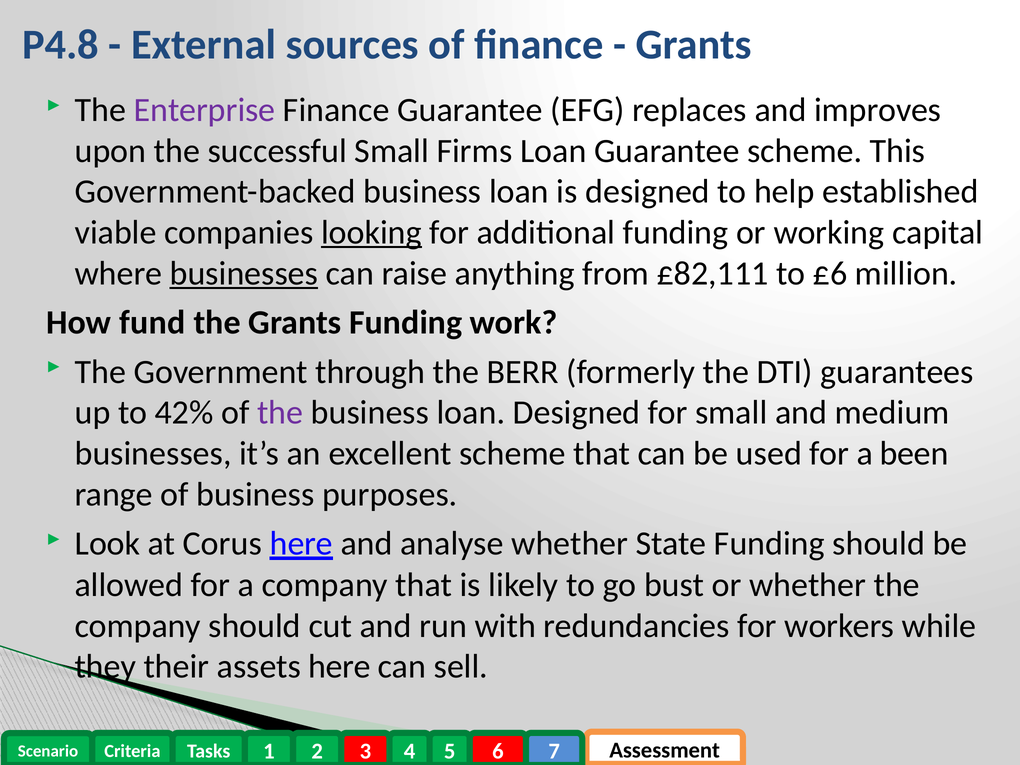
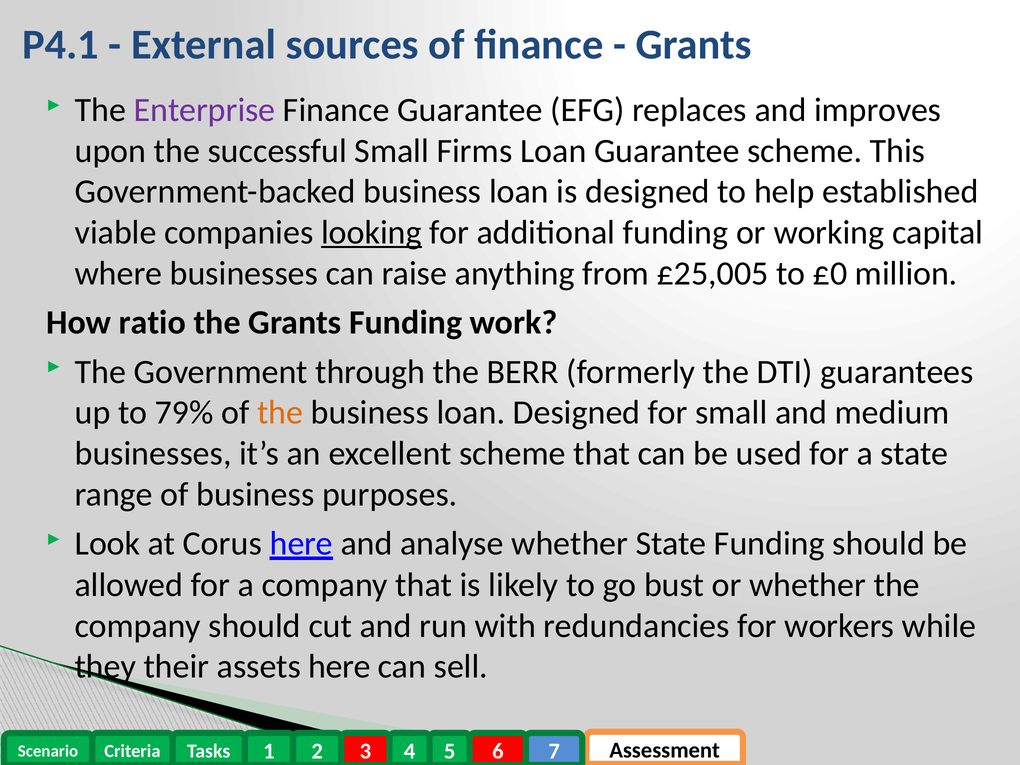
P4.8: P4.8 -> P4.1
businesses at (244, 273) underline: present -> none
£82,111: £82,111 -> £25,005
£6: £6 -> £0
fund: fund -> ratio
42%: 42% -> 79%
the at (280, 413) colour: purple -> orange
a been: been -> state
